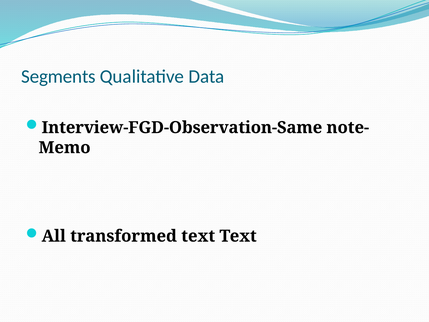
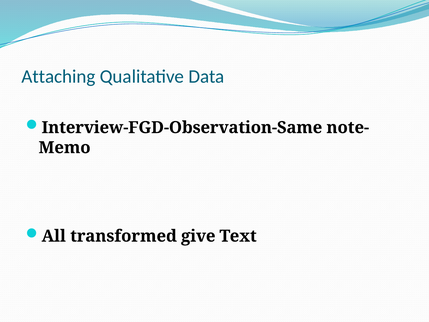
Segments: Segments -> Attaching
transformed text: text -> give
